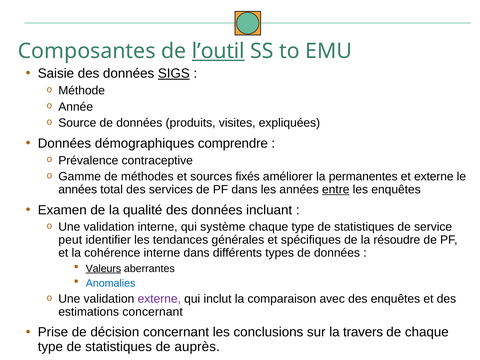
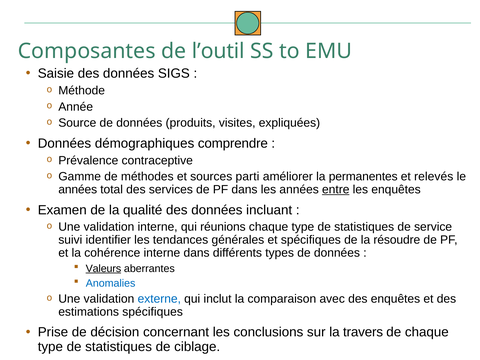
l’outil underline: present -> none
SIGS underline: present -> none
fixés: fixés -> parti
et externe: externe -> relevés
système: système -> réunions
peut: peut -> suivi
externe at (159, 299) colour: purple -> blue
estimations concernant: concernant -> spécifiques
auprès: auprès -> ciblage
